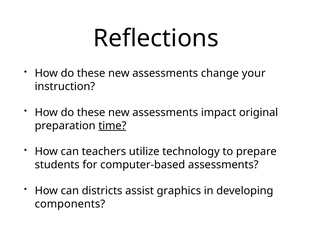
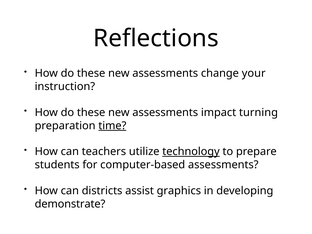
original: original -> turning
technology underline: none -> present
components: components -> demonstrate
